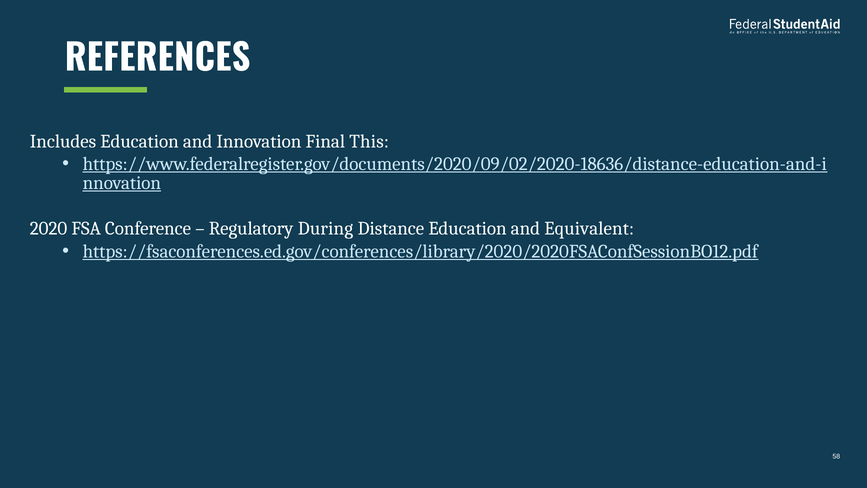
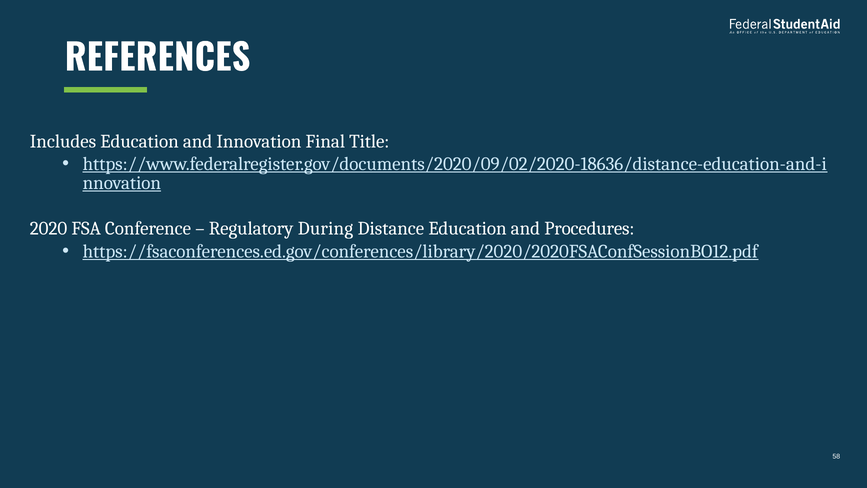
This: This -> Title
Equivalent: Equivalent -> Procedures
